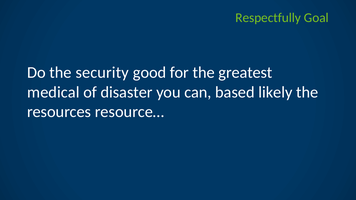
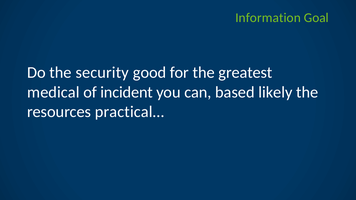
Respectfully: Respectfully -> Information
disaster: disaster -> incident
resource…: resource… -> practical…
